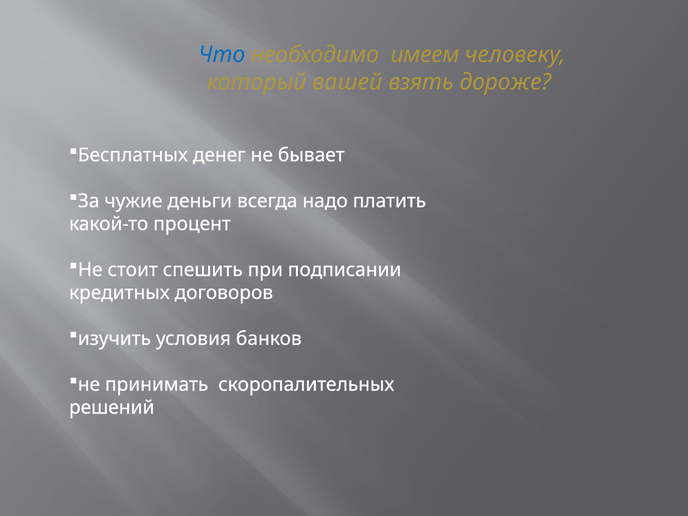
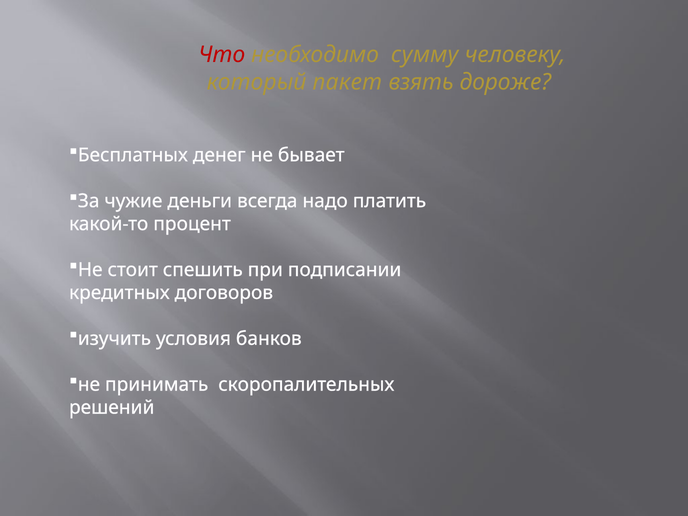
Что colour: blue -> red
имеем: имеем -> сумму
вашей: вашей -> пакет
